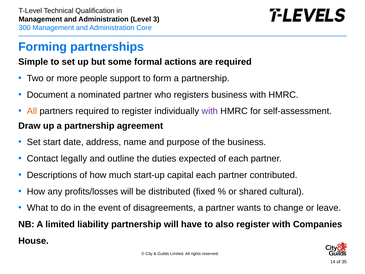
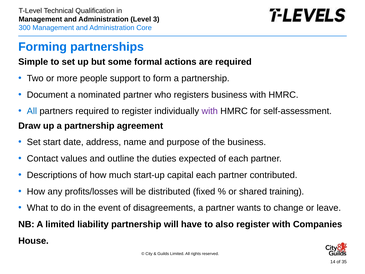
All at (32, 111) colour: orange -> blue
legally: legally -> values
cultural: cultural -> training
